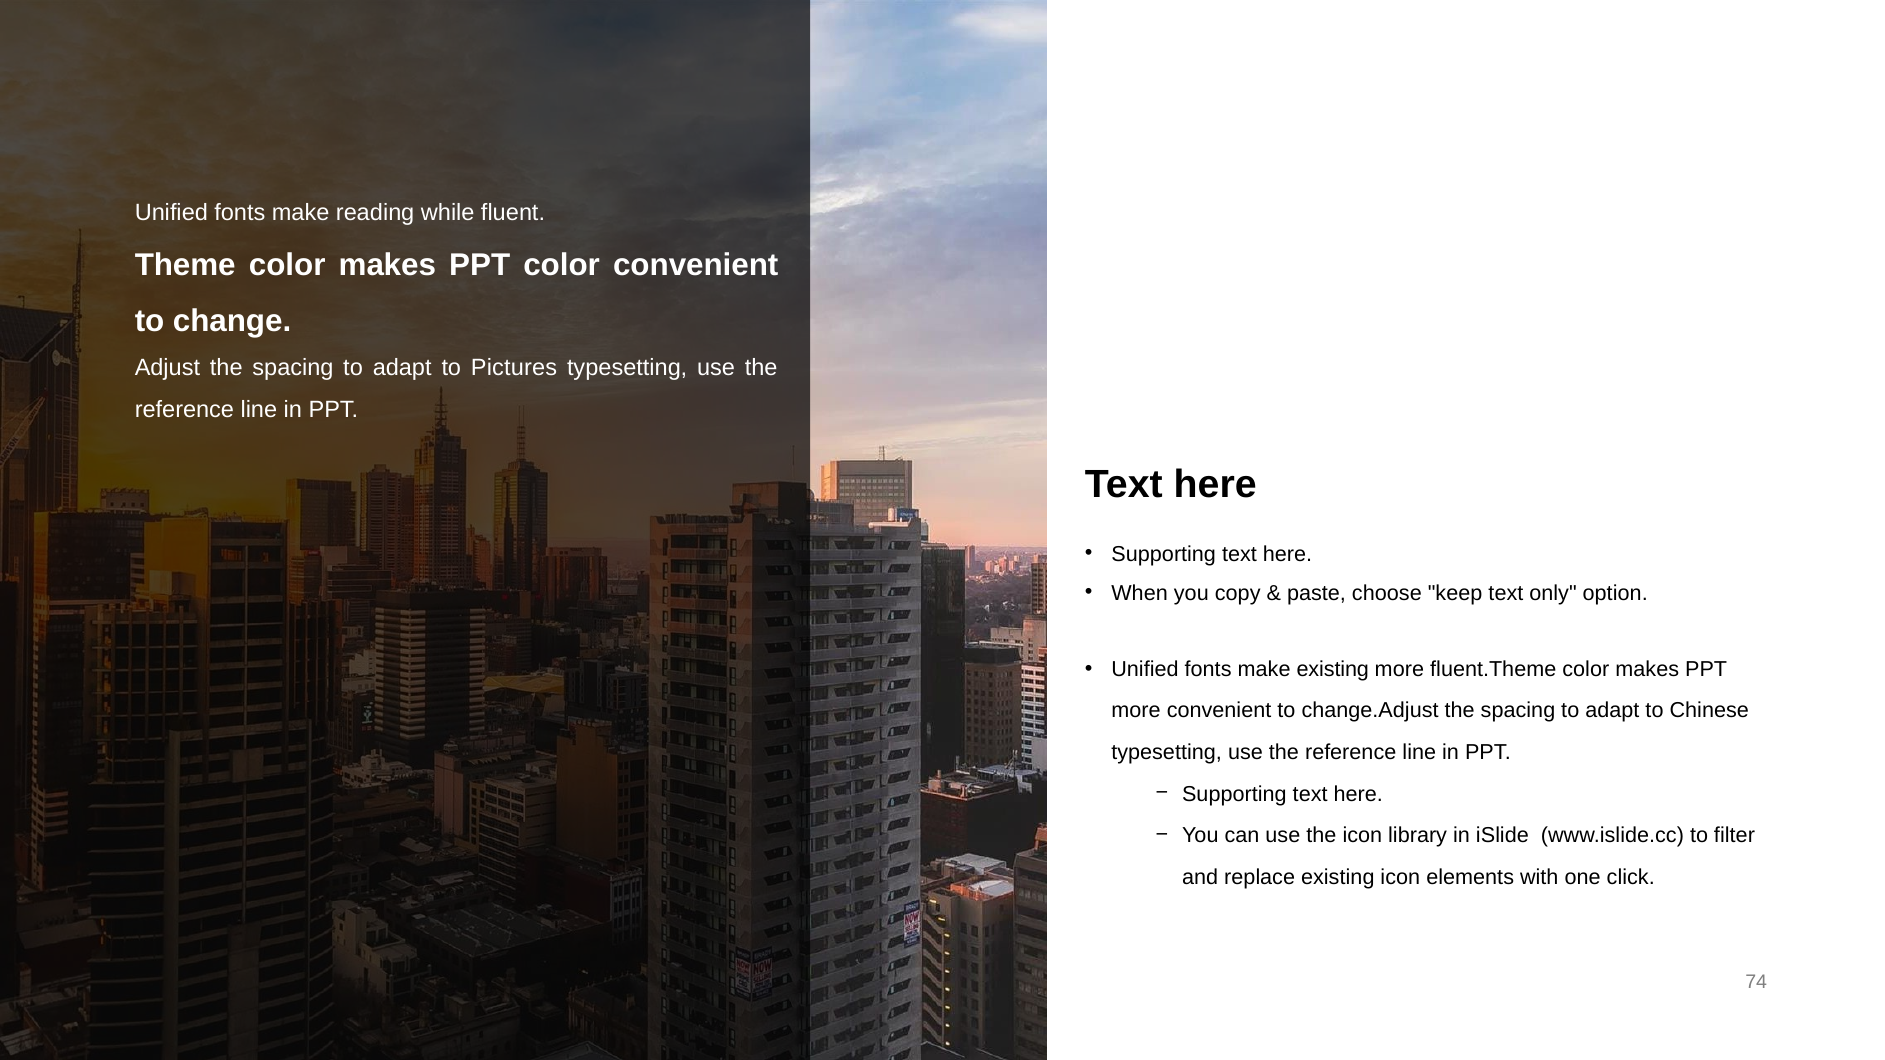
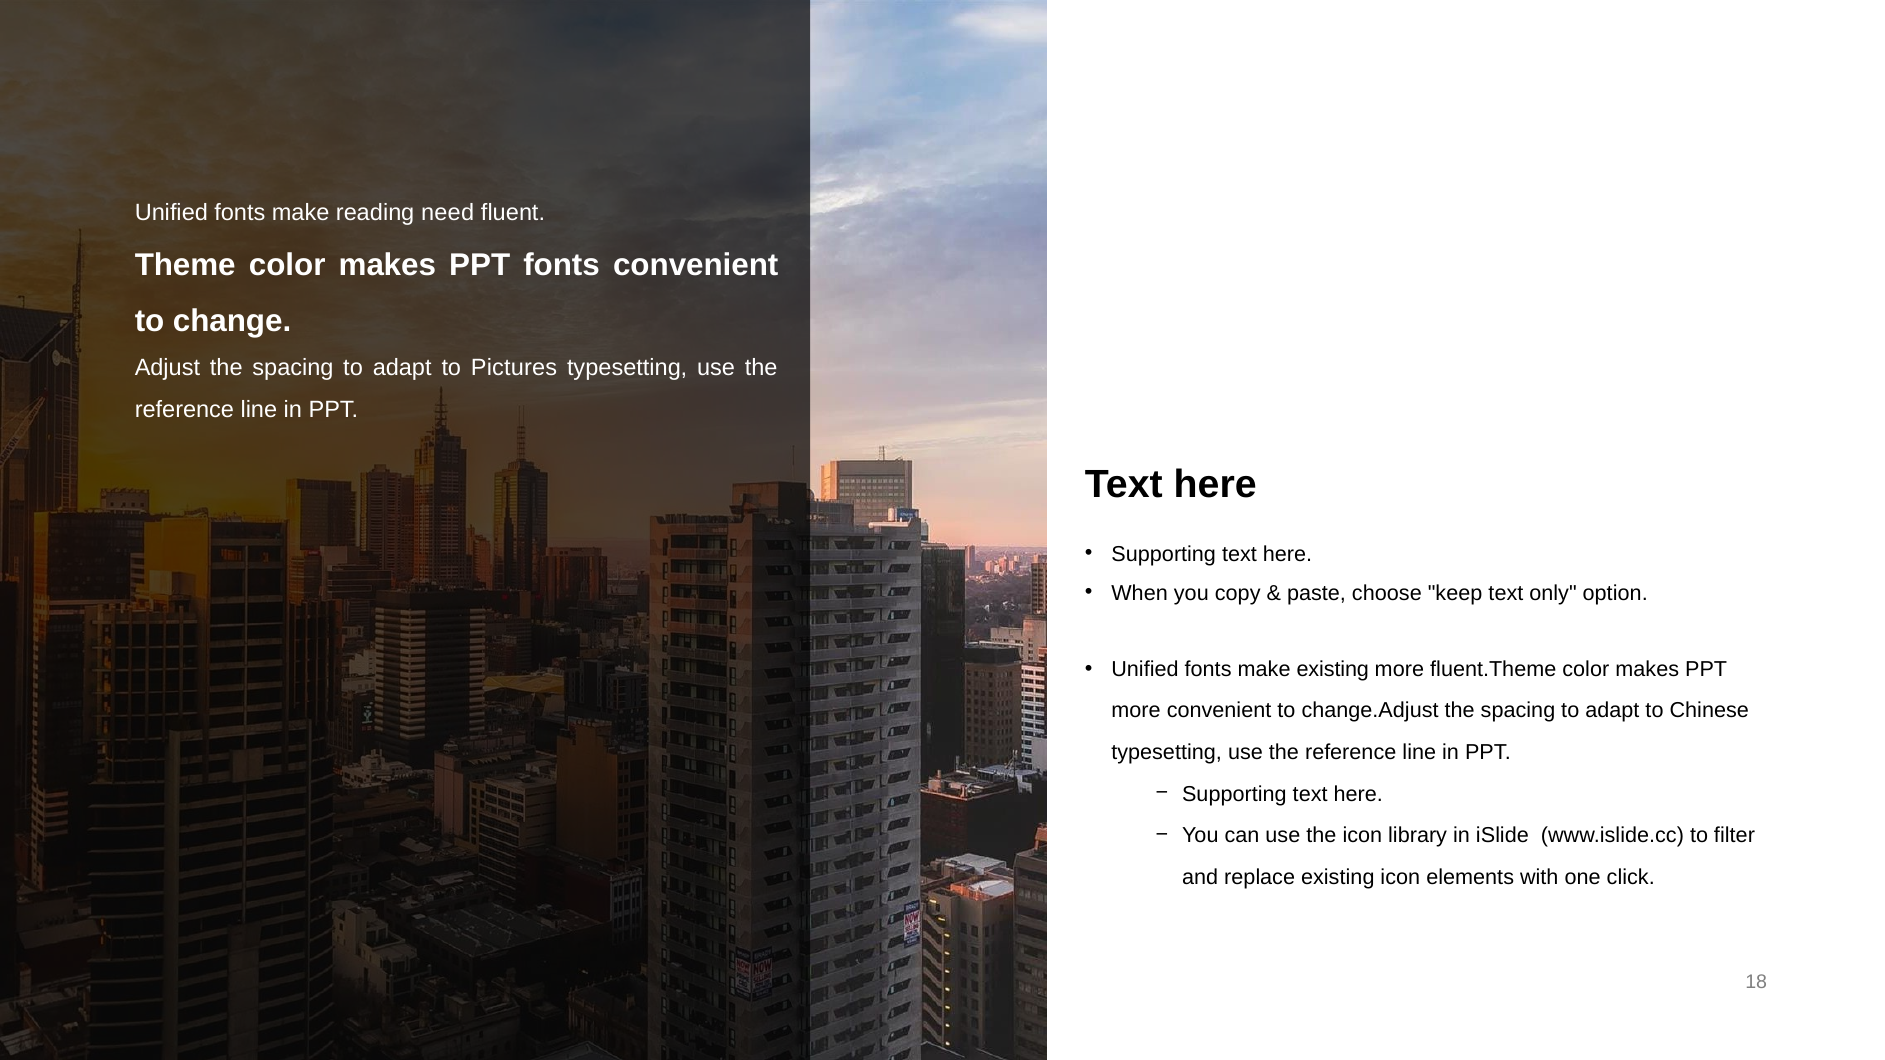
while: while -> need
PPT color: color -> fonts
74: 74 -> 18
